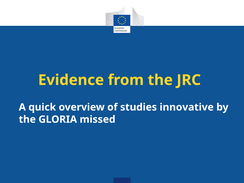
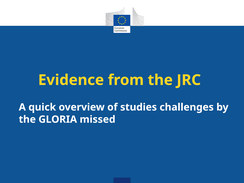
innovative: innovative -> challenges
